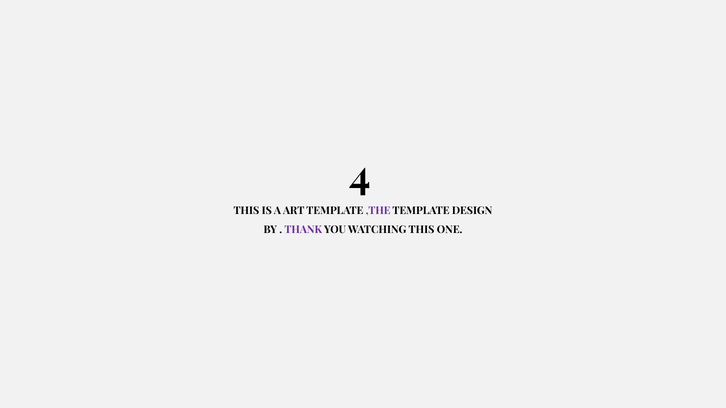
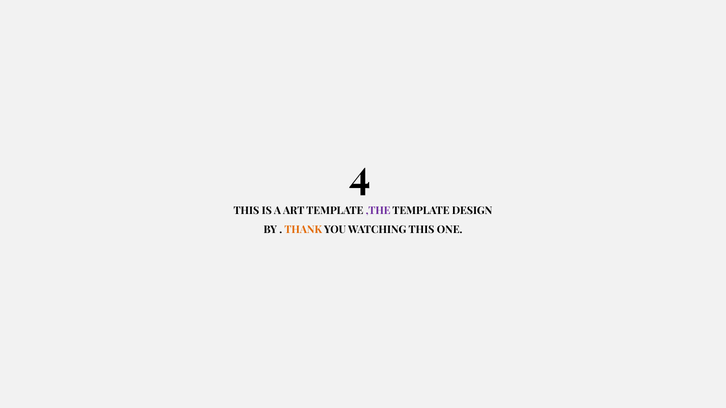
THANK colour: purple -> orange
